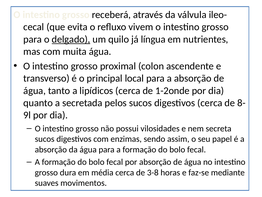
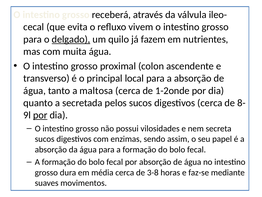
língua: língua -> fazem
lipídicos: lipídicos -> maltosa
por at (40, 115) underline: none -> present
